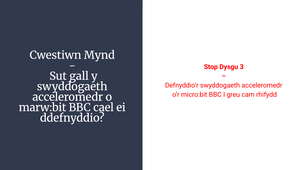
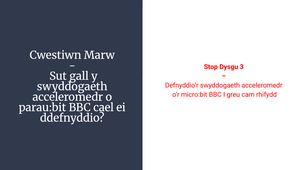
Mynd: Mynd -> Marw
marw:bit: marw:bit -> parau:bit
